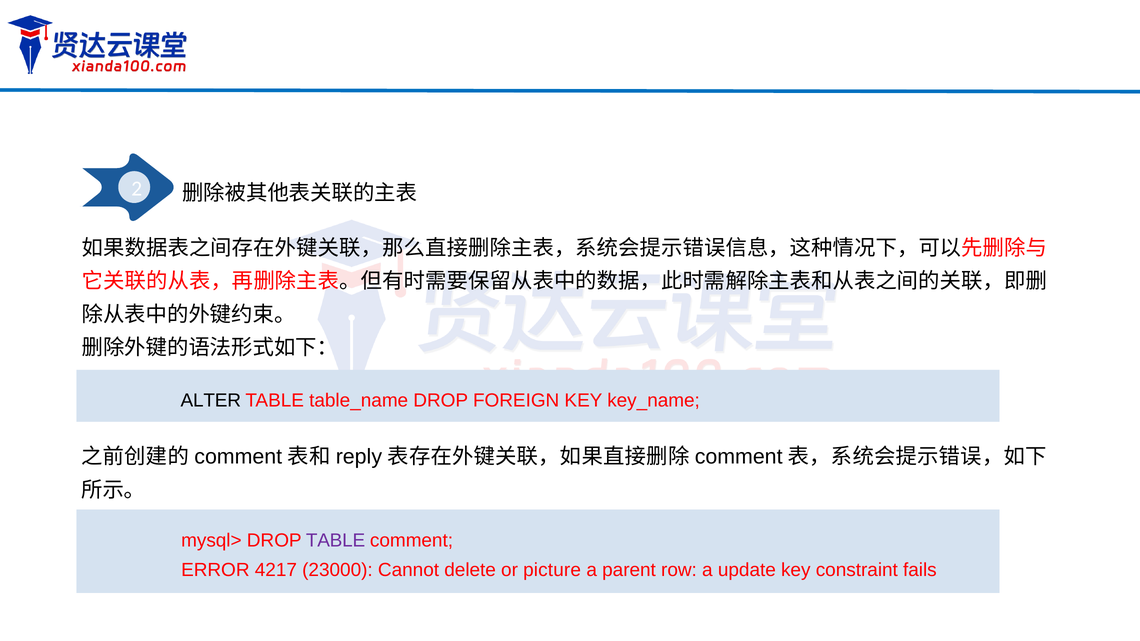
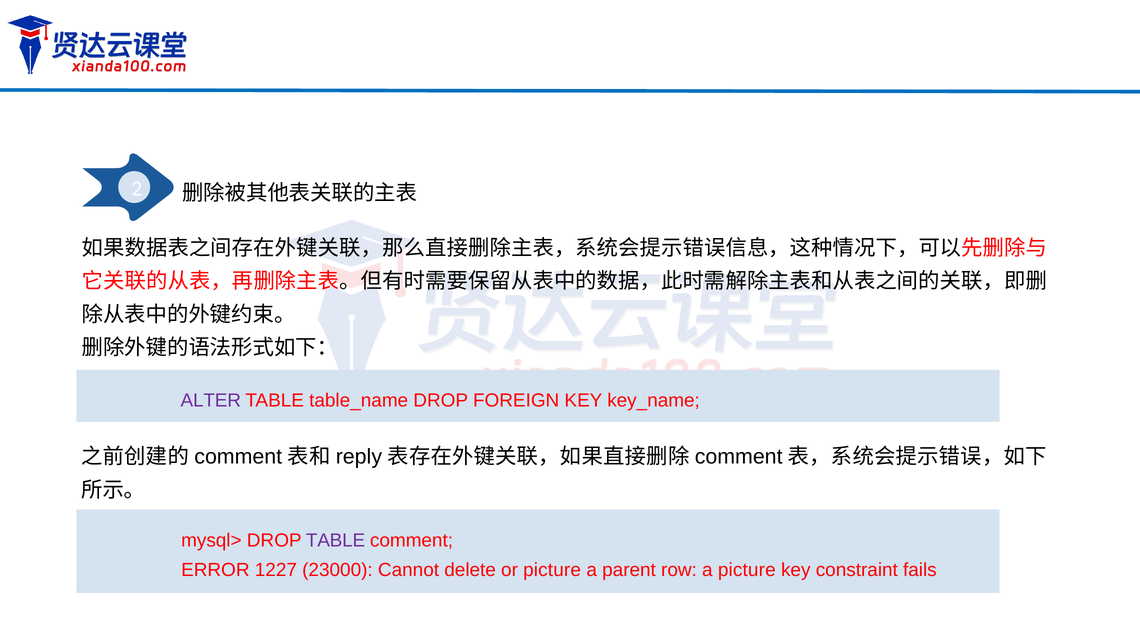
ALTER colour: black -> purple
4217: 4217 -> 1227
a update: update -> picture
